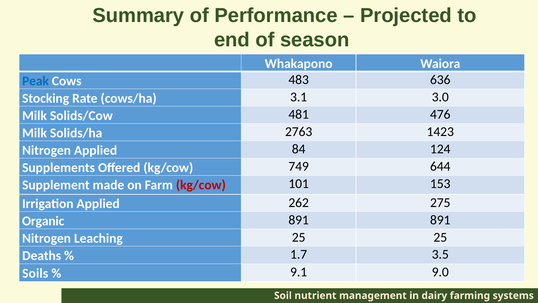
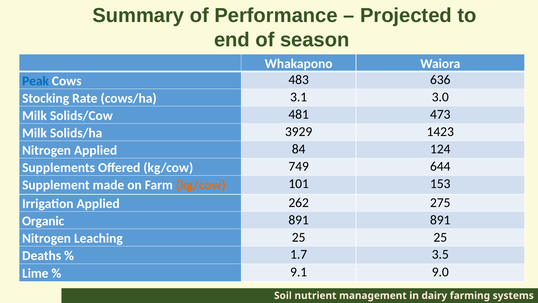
476: 476 -> 473
2763: 2763 -> 3929
kg/cow at (201, 185) colour: red -> orange
Soils: Soils -> Lime
